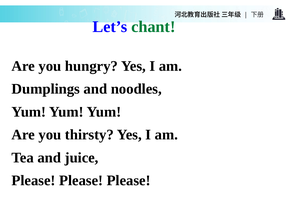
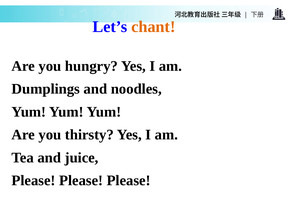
chant colour: green -> orange
